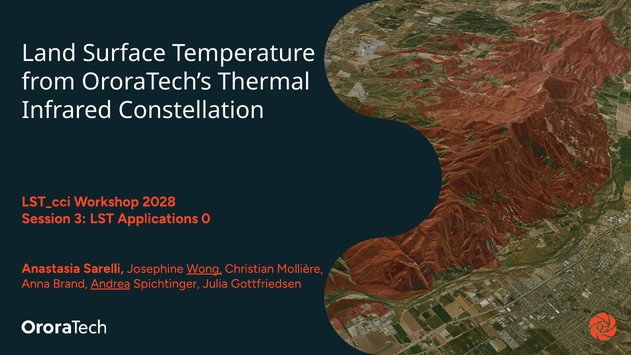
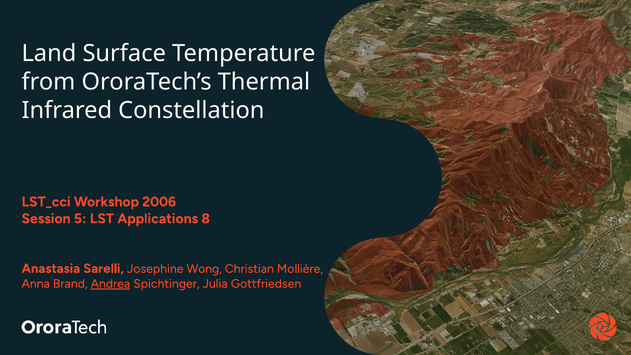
2028: 2028 -> 2006
3: 3 -> 5
0: 0 -> 8
Wong underline: present -> none
